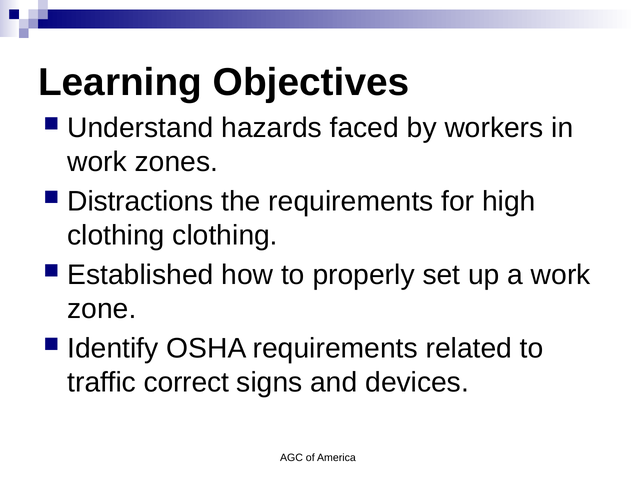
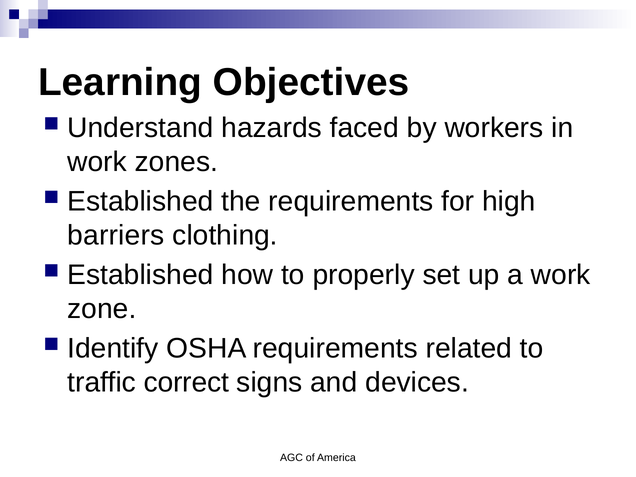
Distractions at (140, 202): Distractions -> Established
clothing at (116, 236): clothing -> barriers
